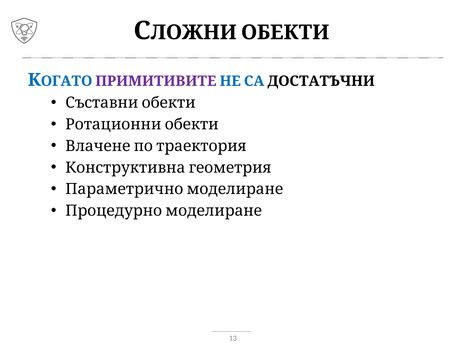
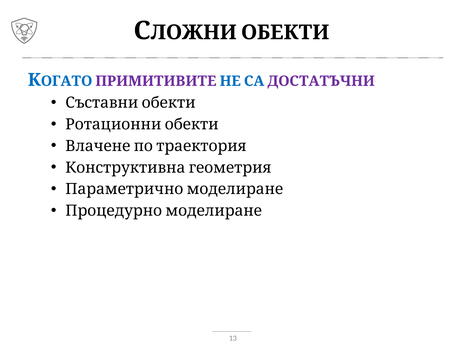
ДОСТАТЪЧНИ colour: black -> purple
